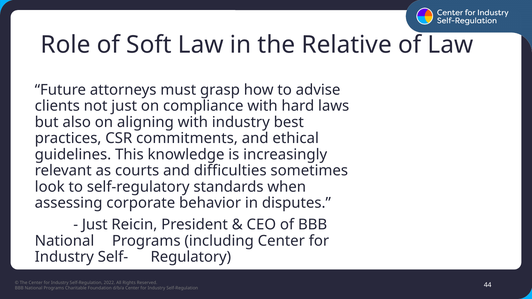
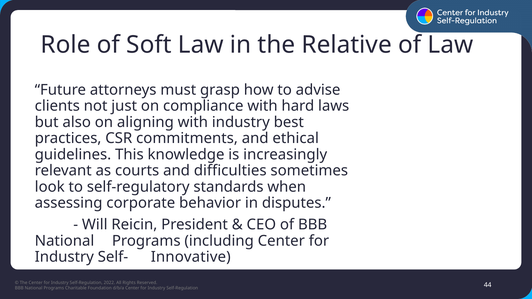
Just at (95, 225): Just -> Will
Regulatory: Regulatory -> Innovative
